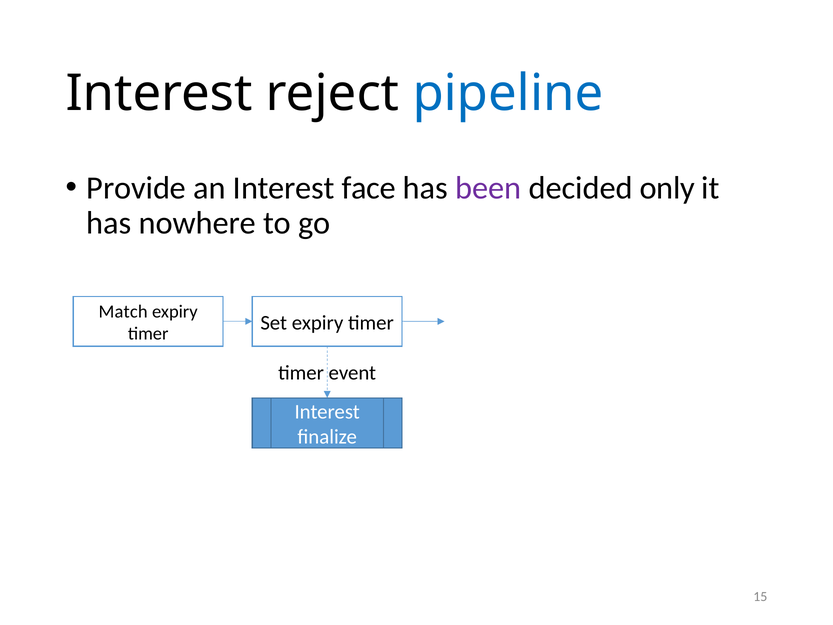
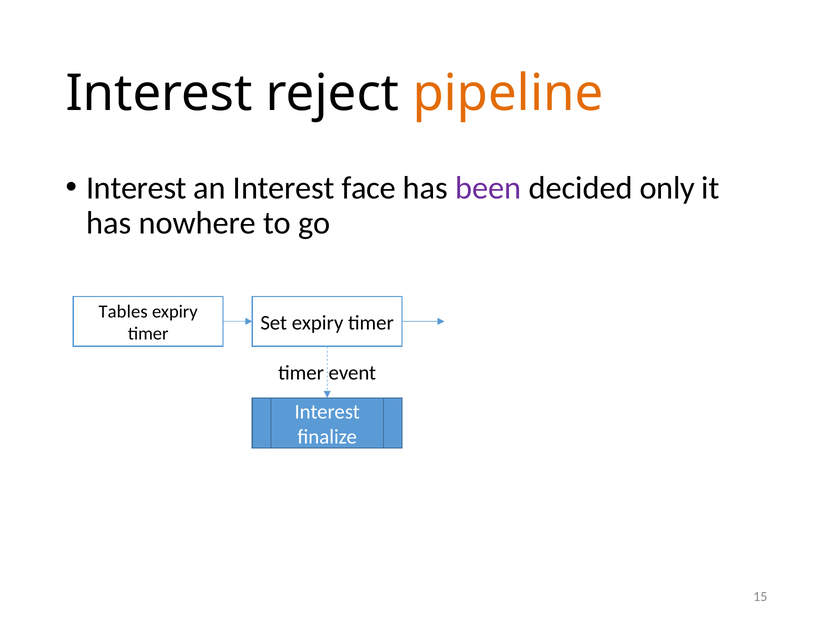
pipeline colour: blue -> orange
Provide at (136, 188): Provide -> Interest
Match: Match -> Tables
